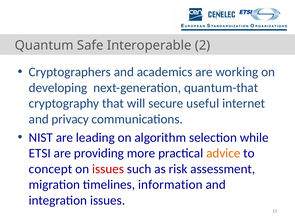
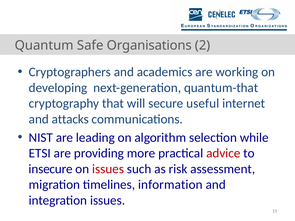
Interoperable: Interoperable -> Organisations
privacy: privacy -> attacks
advice colour: orange -> red
concept: concept -> insecure
